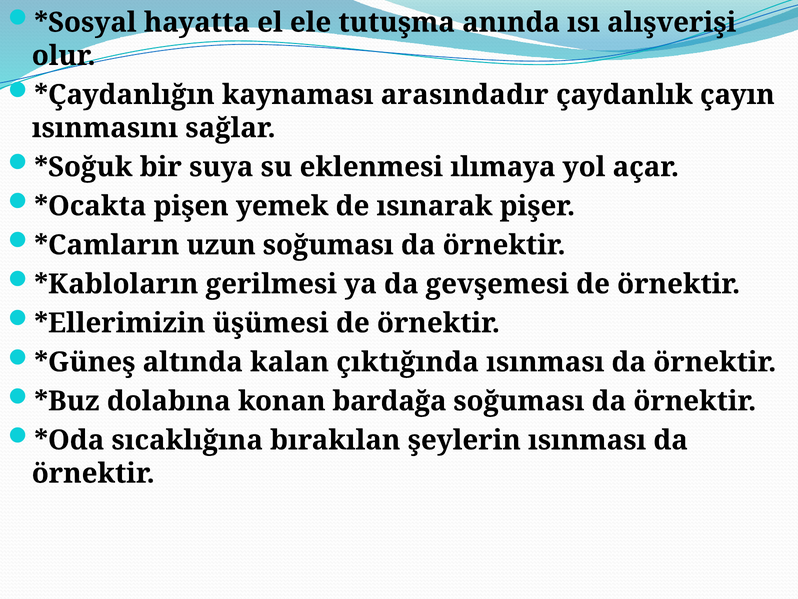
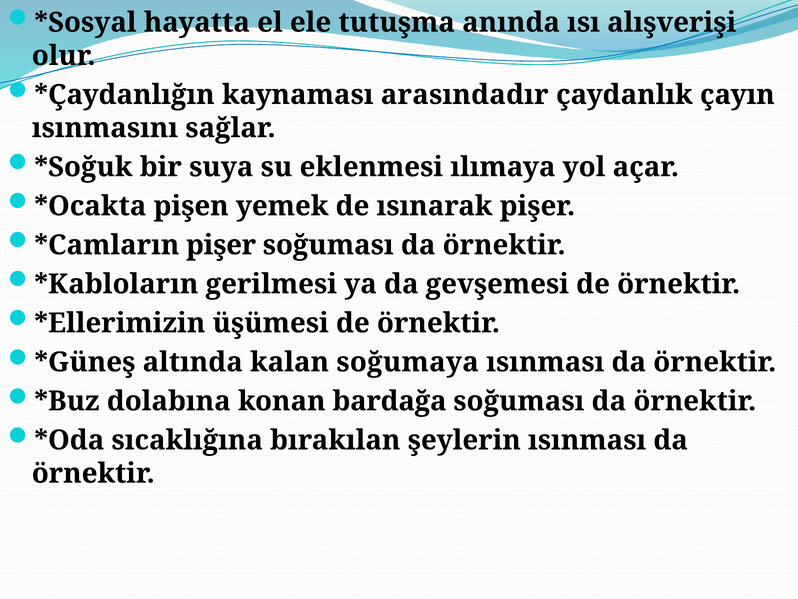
uzun at (221, 245): uzun -> pişer
çıktığında: çıktığında -> soğumaya
